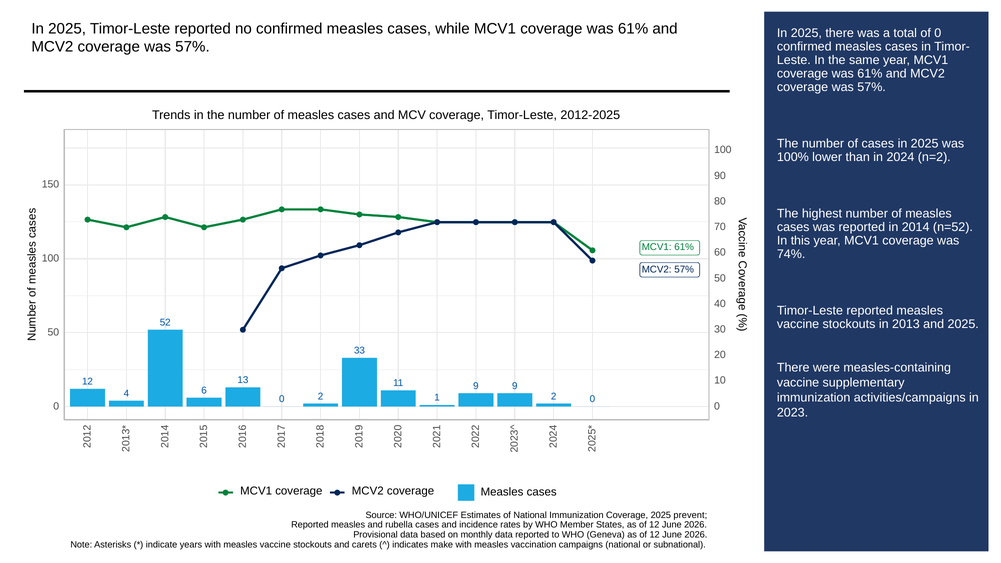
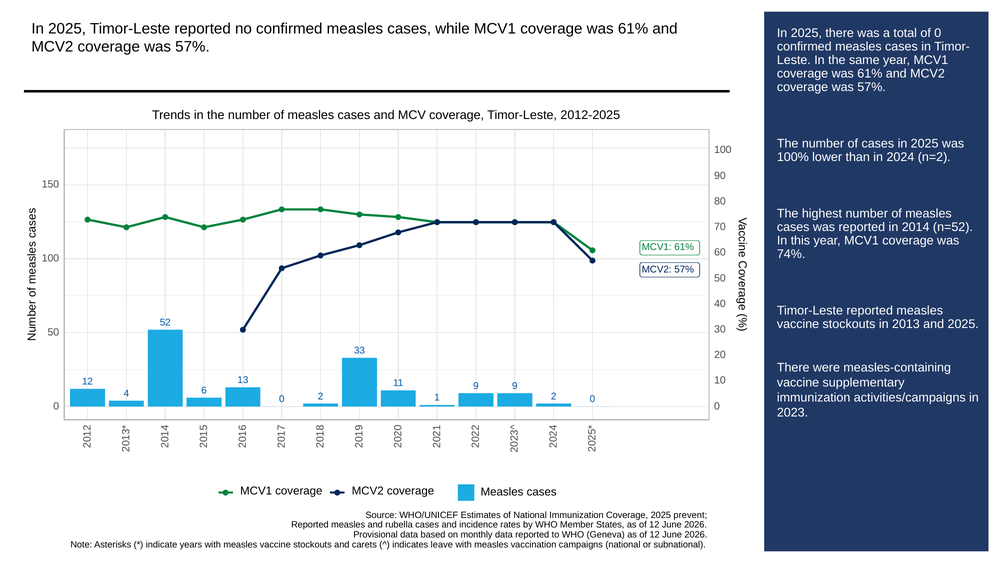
make: make -> leave
